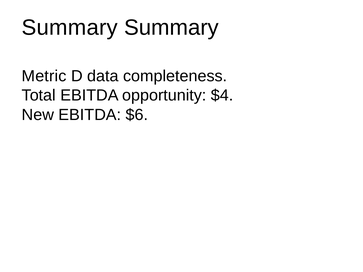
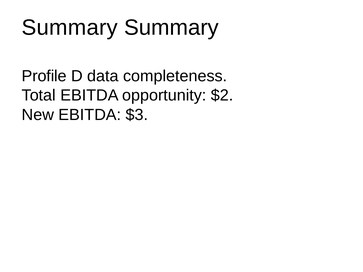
Metric: Metric -> Profile
$4: $4 -> $2
$6: $6 -> $3
